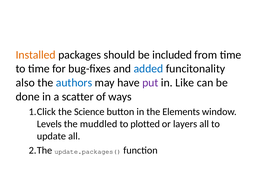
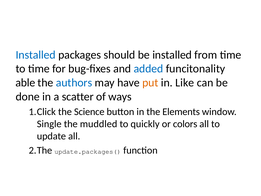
Installed at (36, 55) colour: orange -> blue
be included: included -> installed
also: also -> able
put colour: purple -> orange
Levels: Levels -> Single
plotted: plotted -> quickly
layers: layers -> colors
